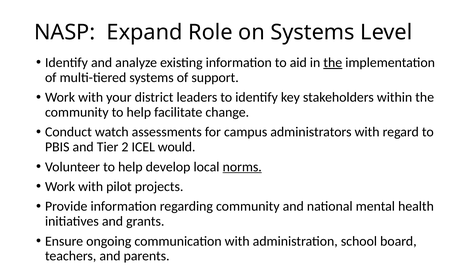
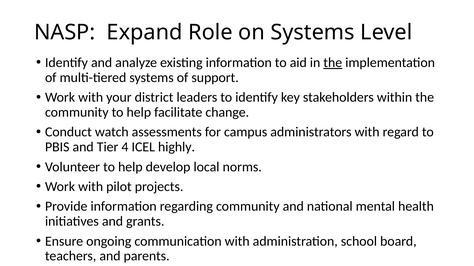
2: 2 -> 4
would: would -> highly
norms underline: present -> none
